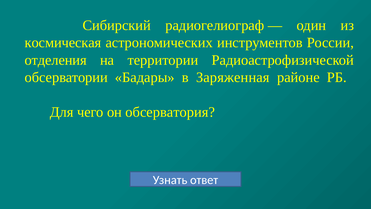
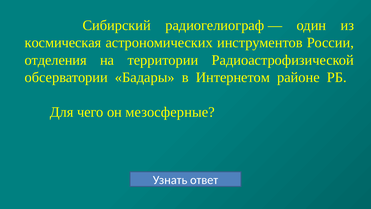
Заряженная: Заряженная -> Интернетом
обсерватория: обсерватория -> мезосферные
